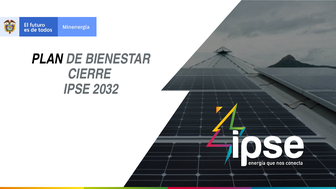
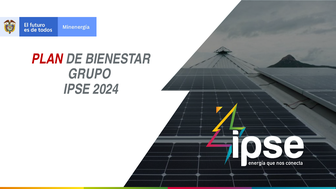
PLAN colour: black -> red
CIERRE: CIERRE -> GRUPO
2032: 2032 -> 2024
